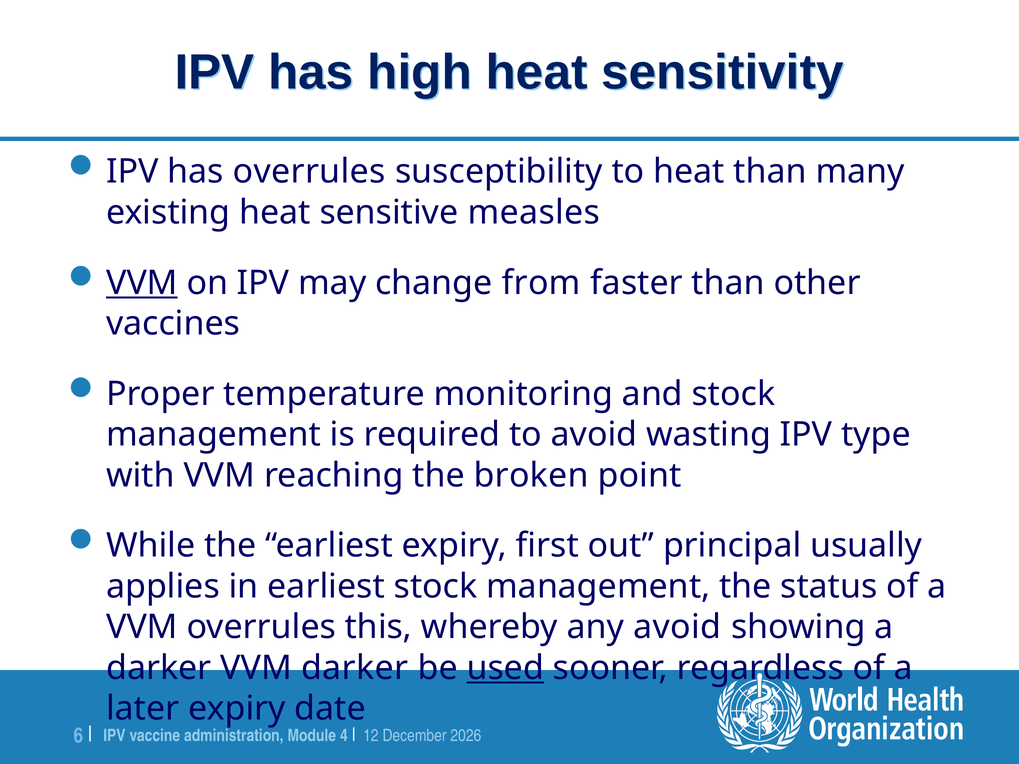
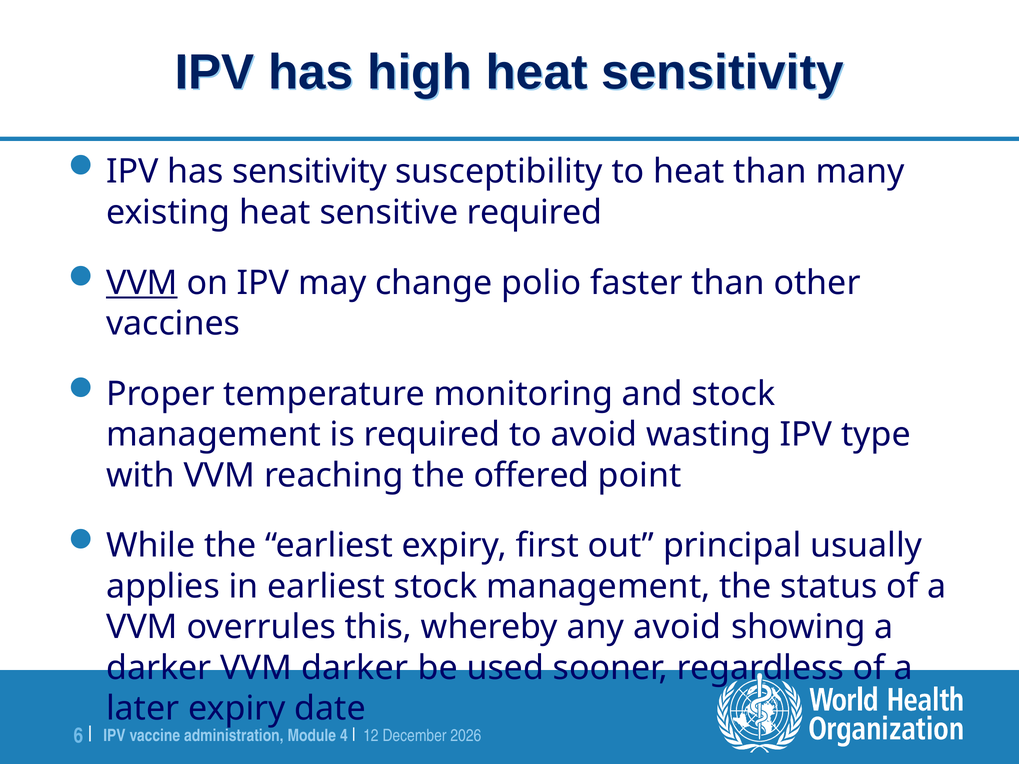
has overrules: overrules -> sensitivity
sensitive measles: measles -> required
from: from -> polio
broken: broken -> offered
used underline: present -> none
